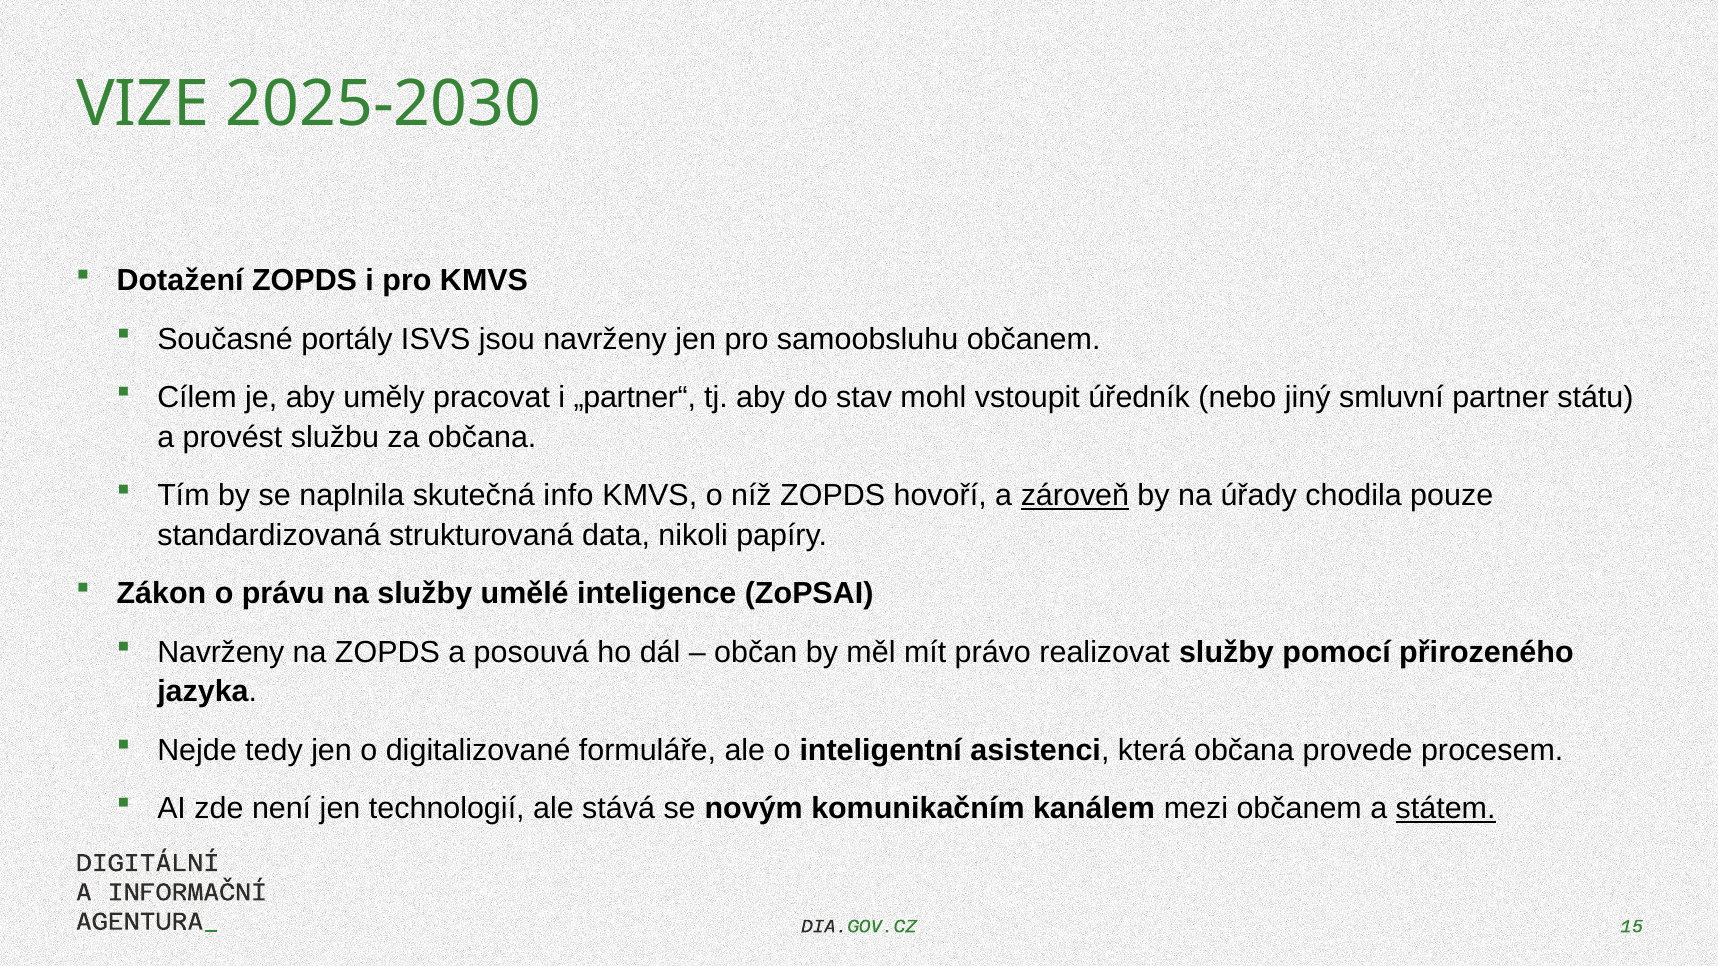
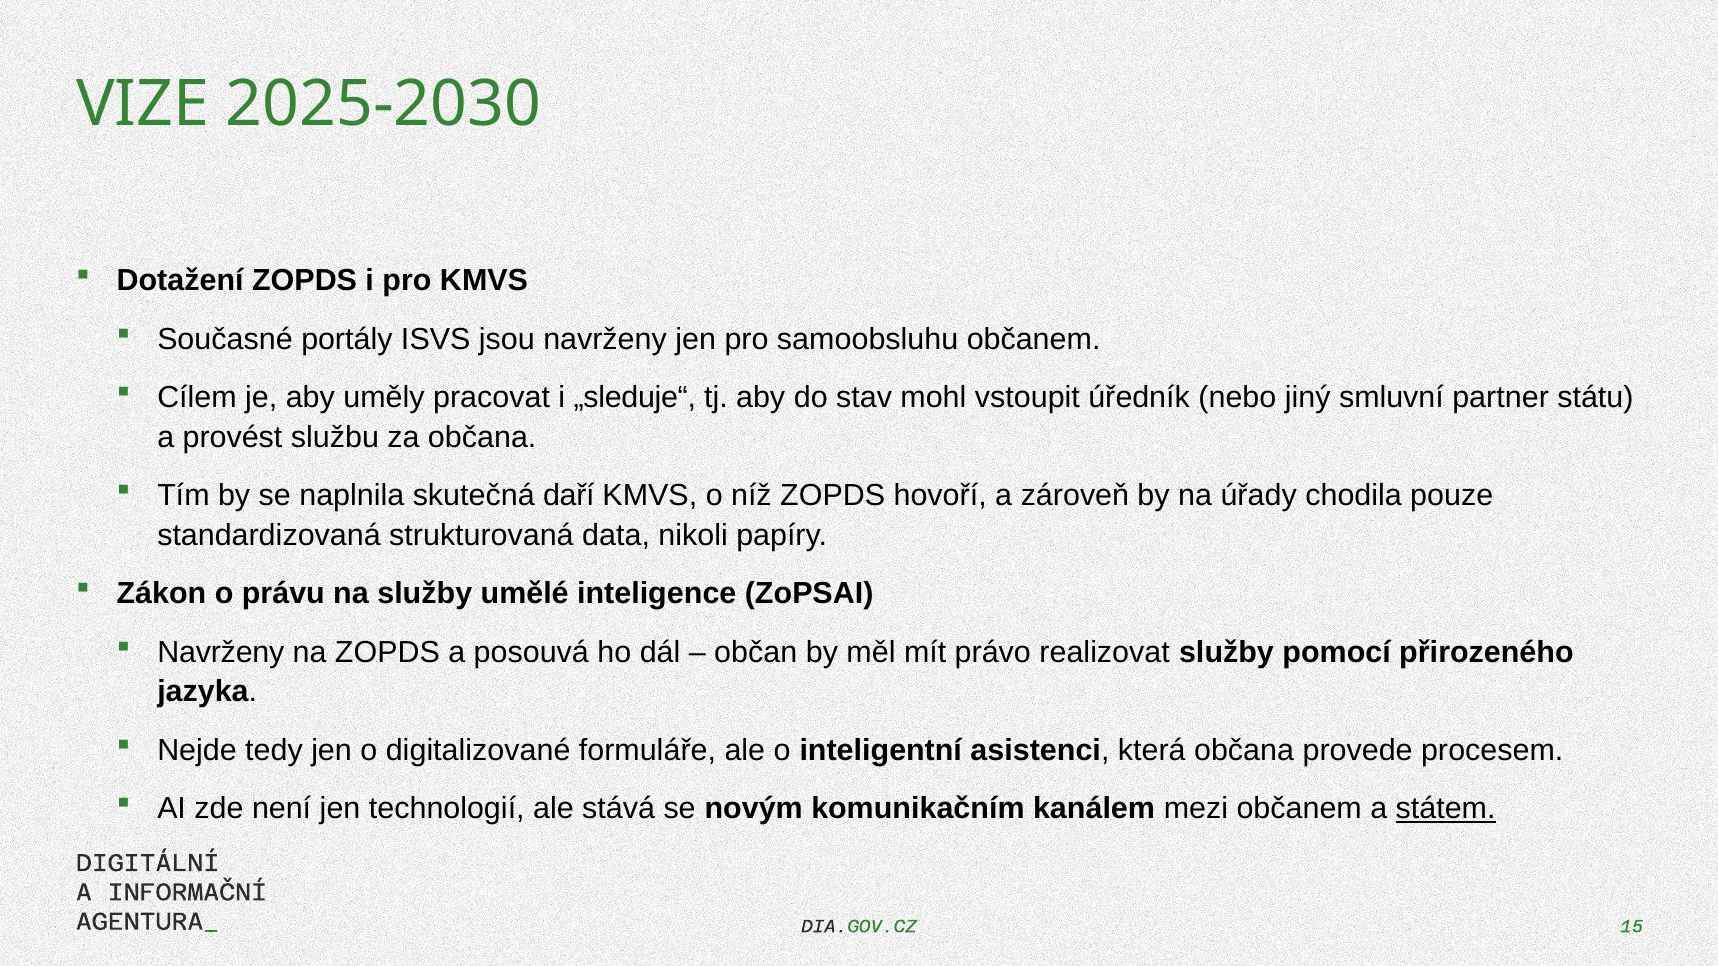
„partner“: „partner“ -> „sleduje“
info: info -> daří
zároveň underline: present -> none
